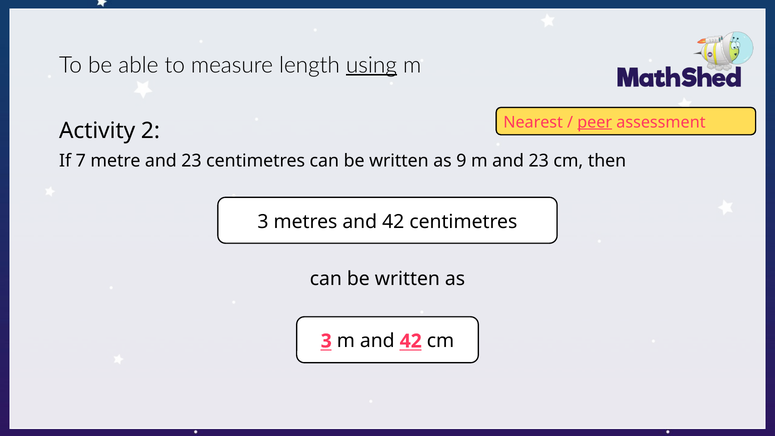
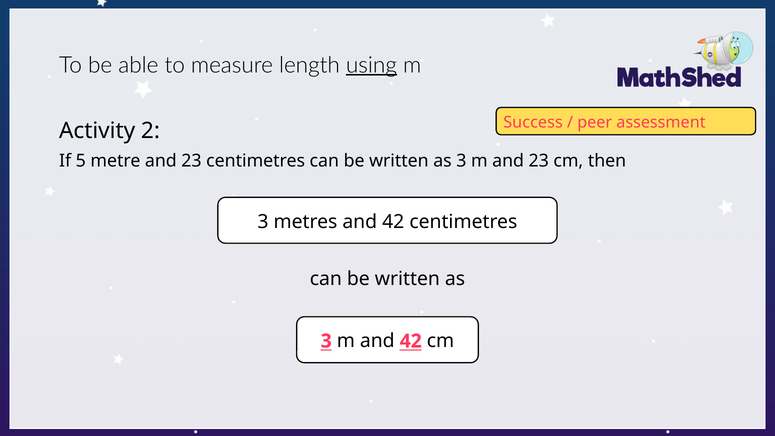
Nearest: Nearest -> Success
peer underline: present -> none
7: 7 -> 5
9 at (461, 161): 9 -> 3
